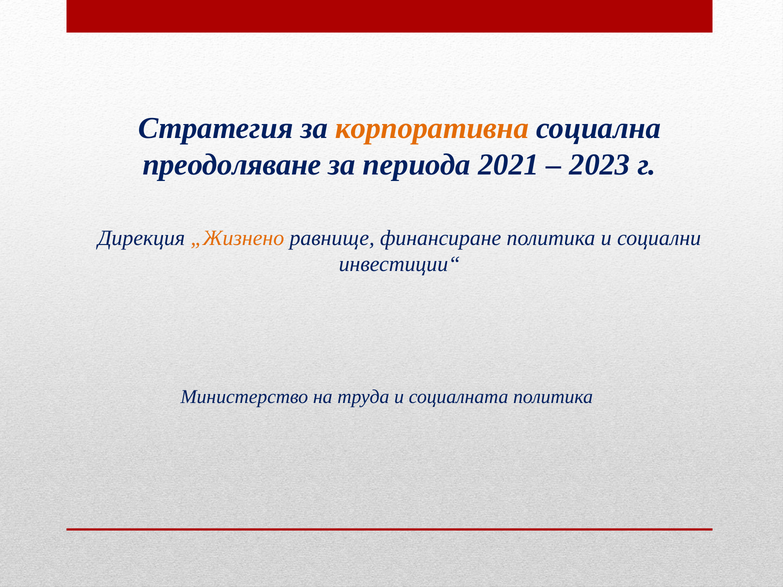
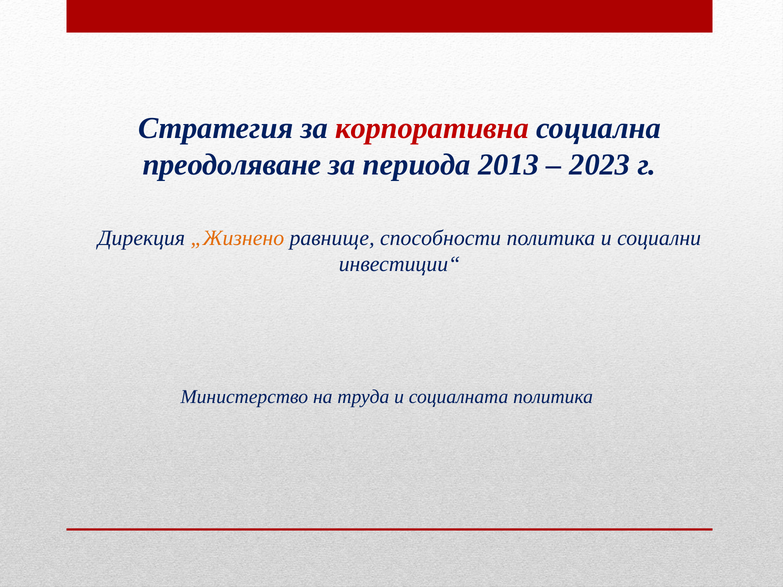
корпоративна colour: orange -> red
2021: 2021 -> 2013
финансиране: финансиране -> способности
